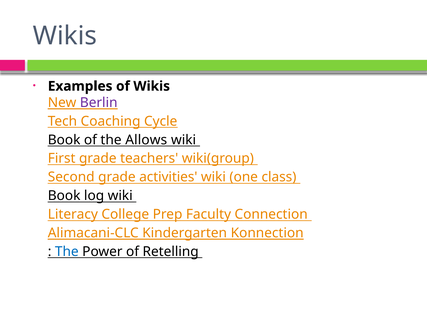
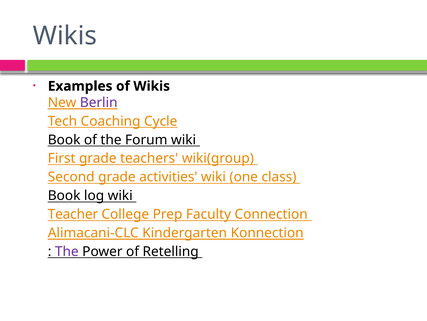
Allows: Allows -> Forum
Literacy: Literacy -> Teacher
The at (67, 251) colour: blue -> purple
